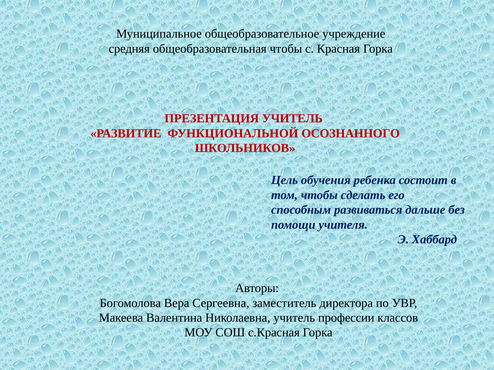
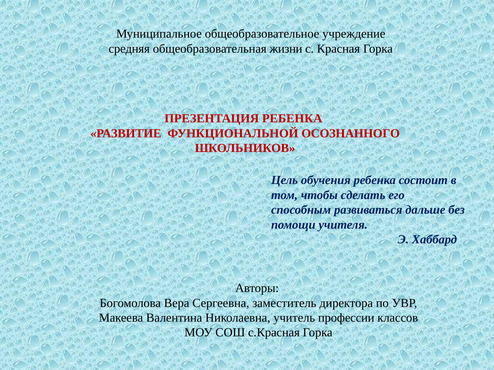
общеобразовательная чтобы: чтобы -> жизни
ПРЕЗЕНТАЦИЯ УЧИТЕЛЬ: УЧИТЕЛЬ -> РЕБЕНКА
